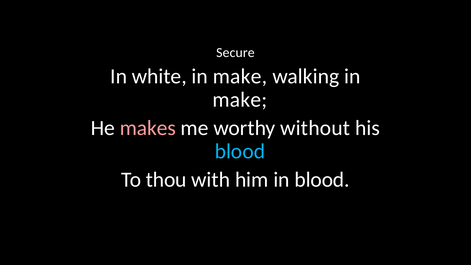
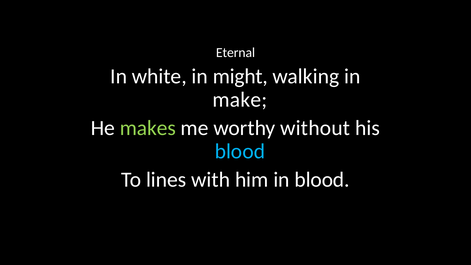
Secure: Secure -> Eternal
white in make: make -> might
makes colour: pink -> light green
thou: thou -> lines
